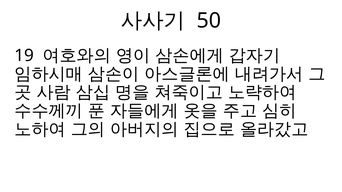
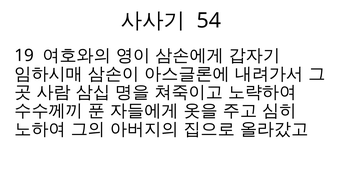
50: 50 -> 54
